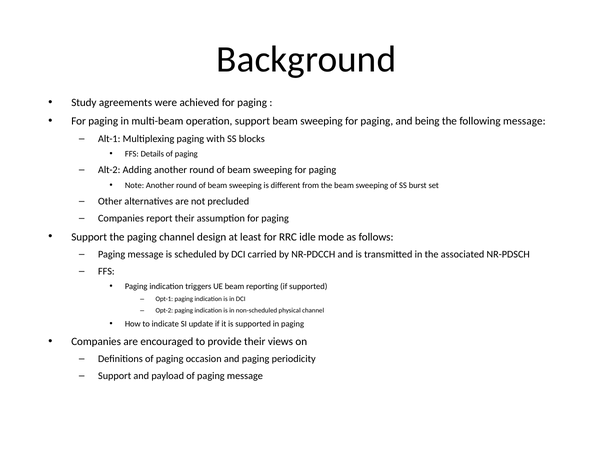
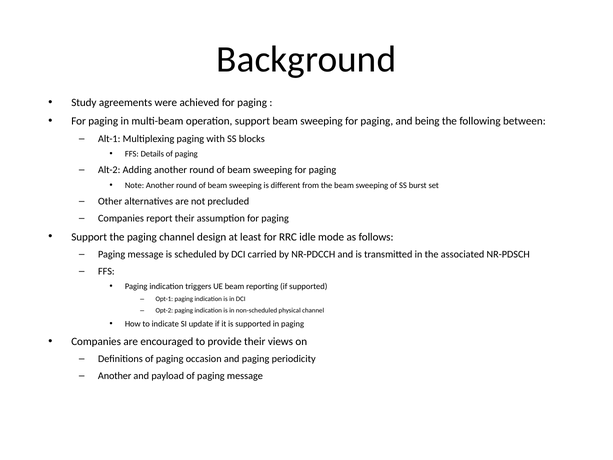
following message: message -> between
Support at (115, 376): Support -> Another
